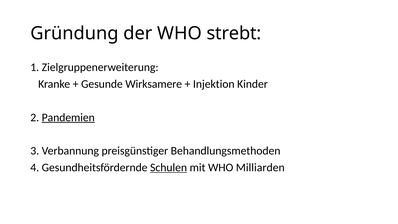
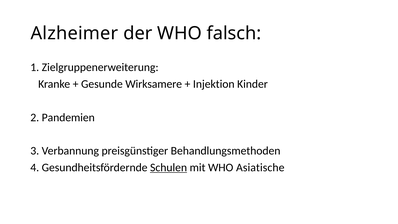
Gründung: Gründung -> Alzheimer
strebt: strebt -> falsch
Pandemien underline: present -> none
Milliarden: Milliarden -> Asiatische
